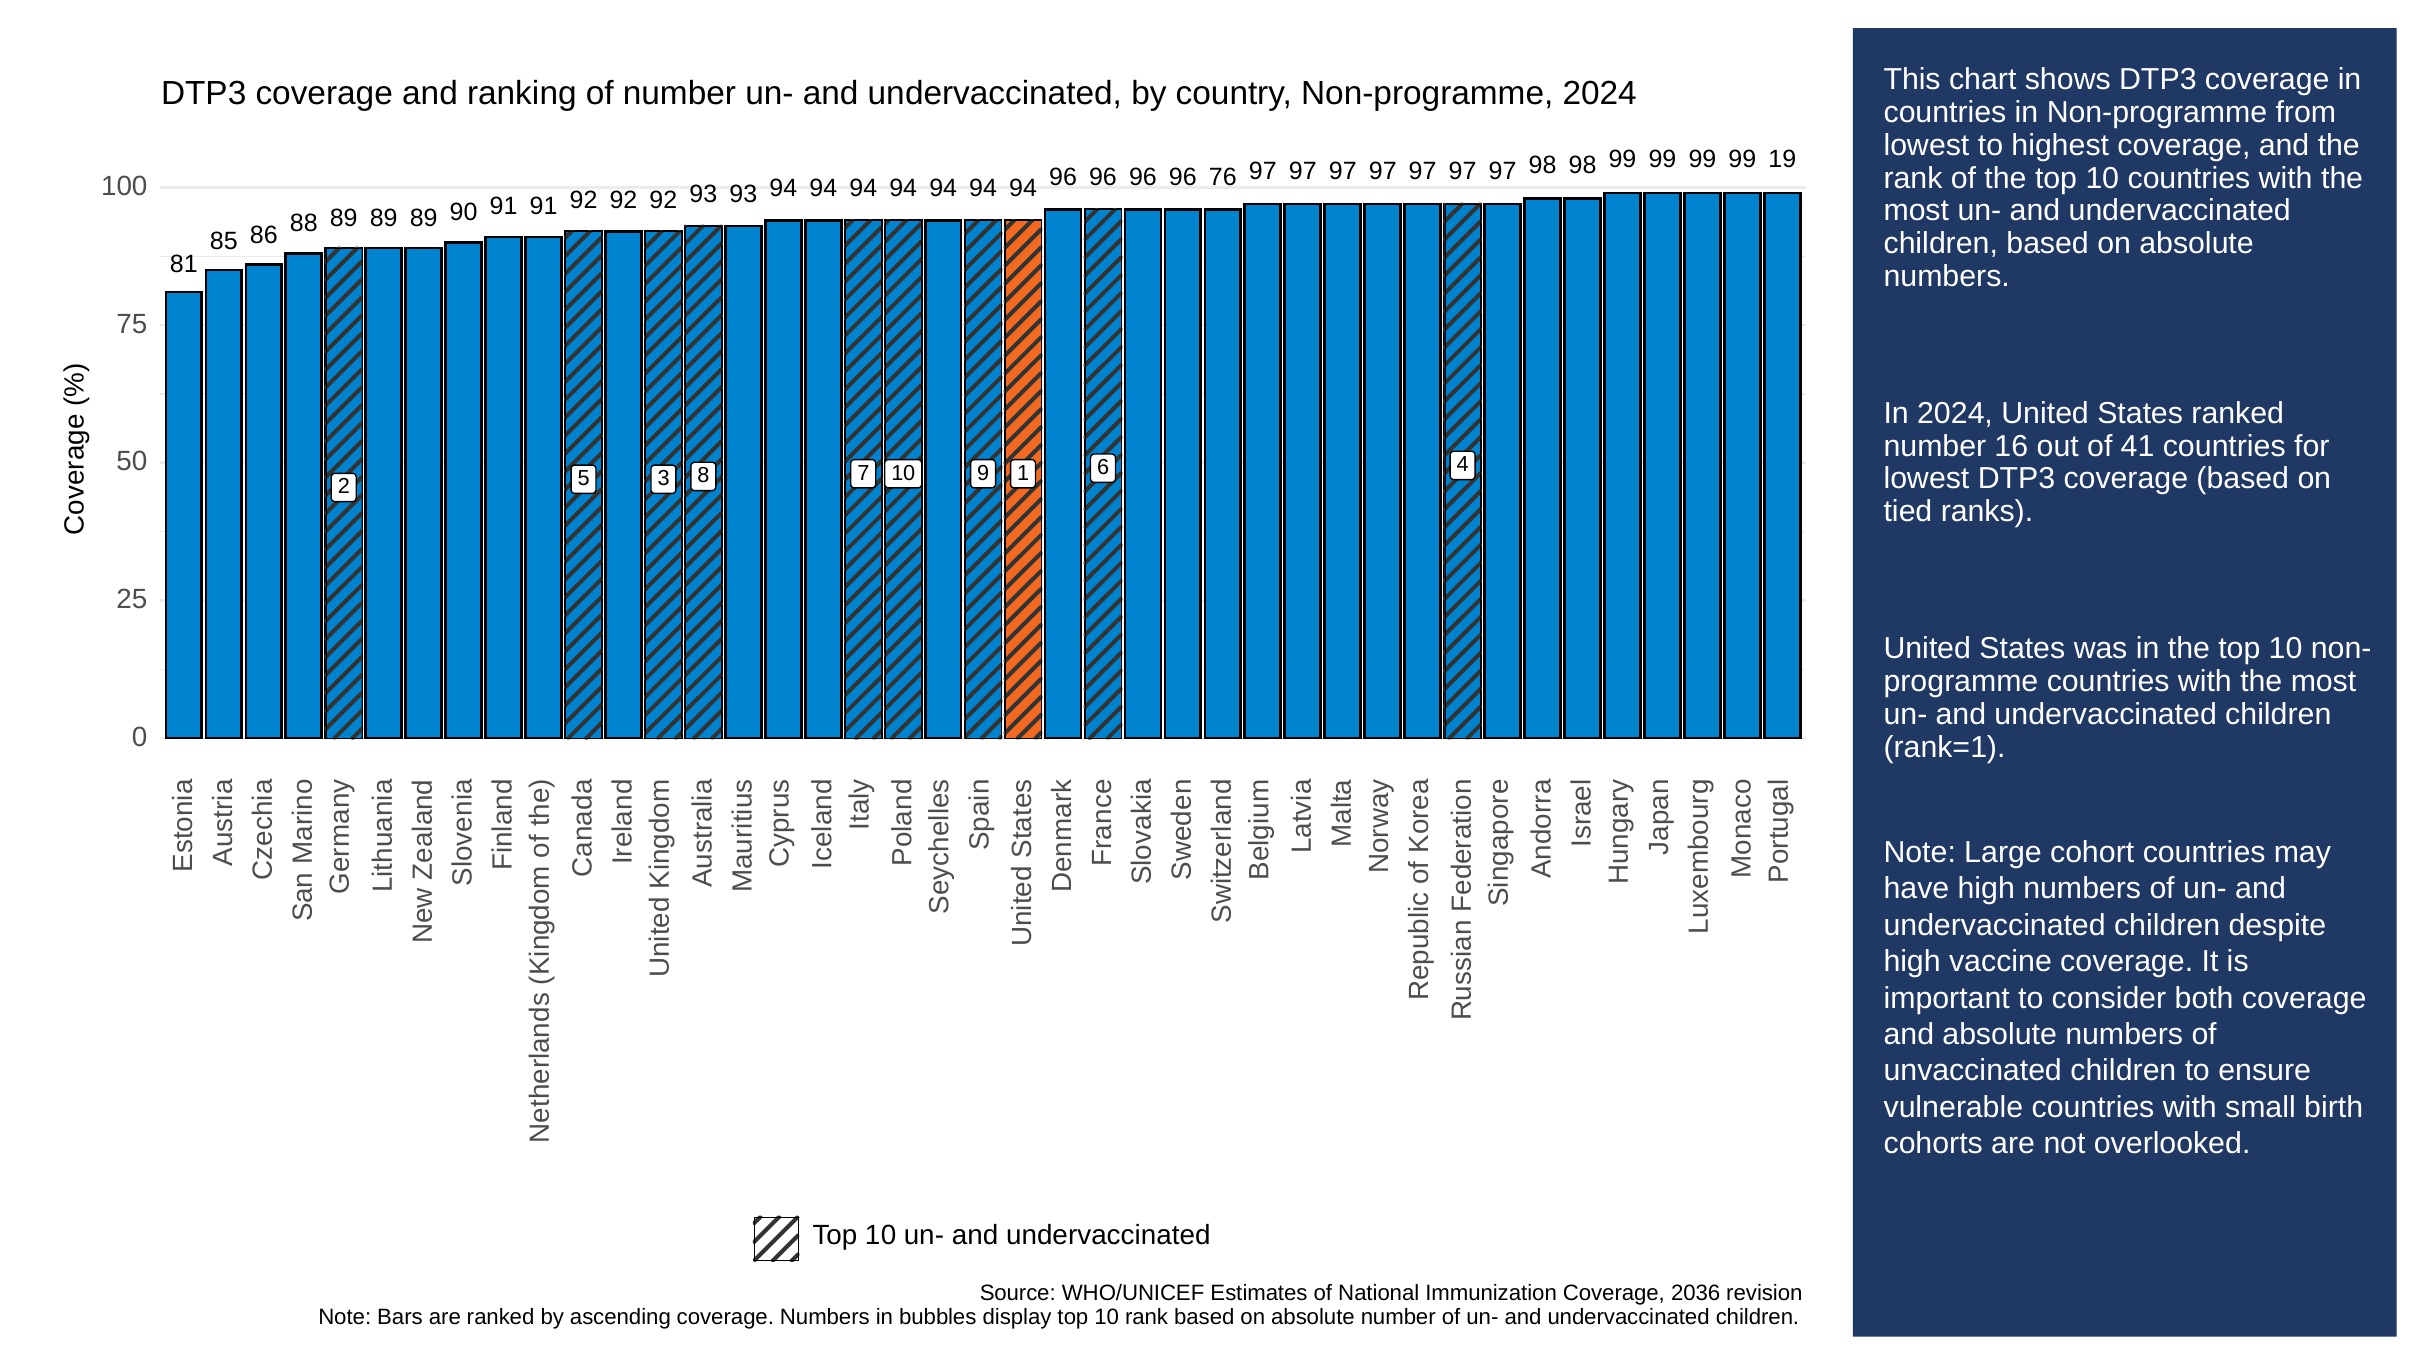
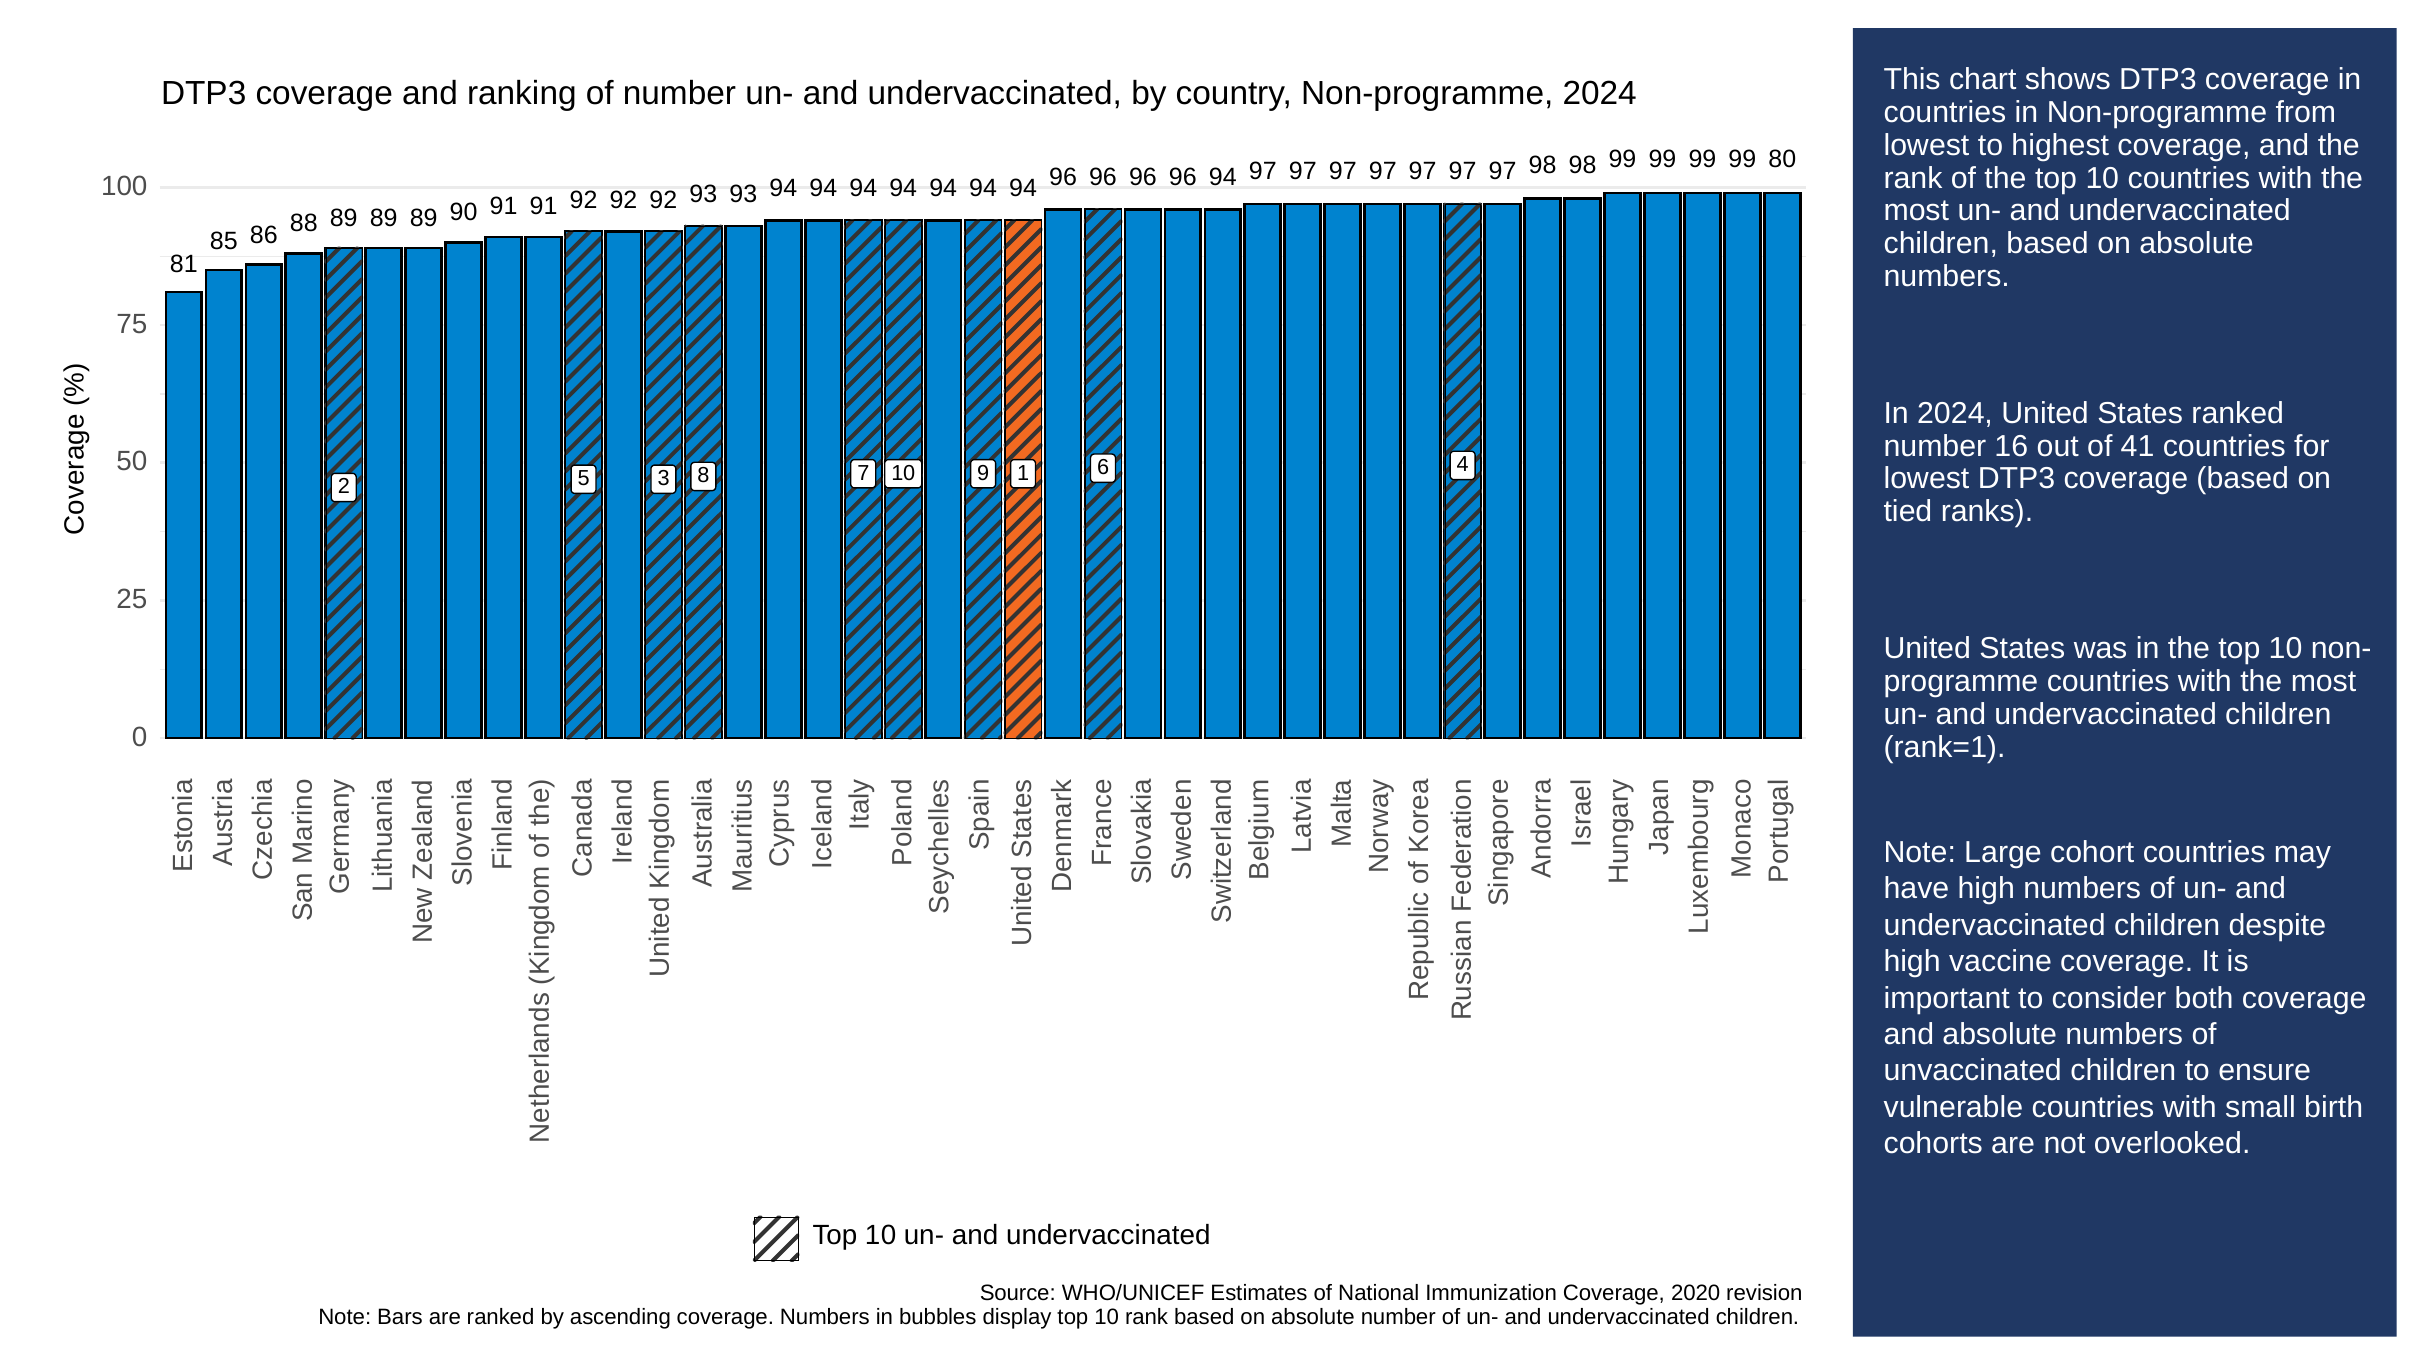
19: 19 -> 80
96 76: 76 -> 94
2036: 2036 -> 2020
